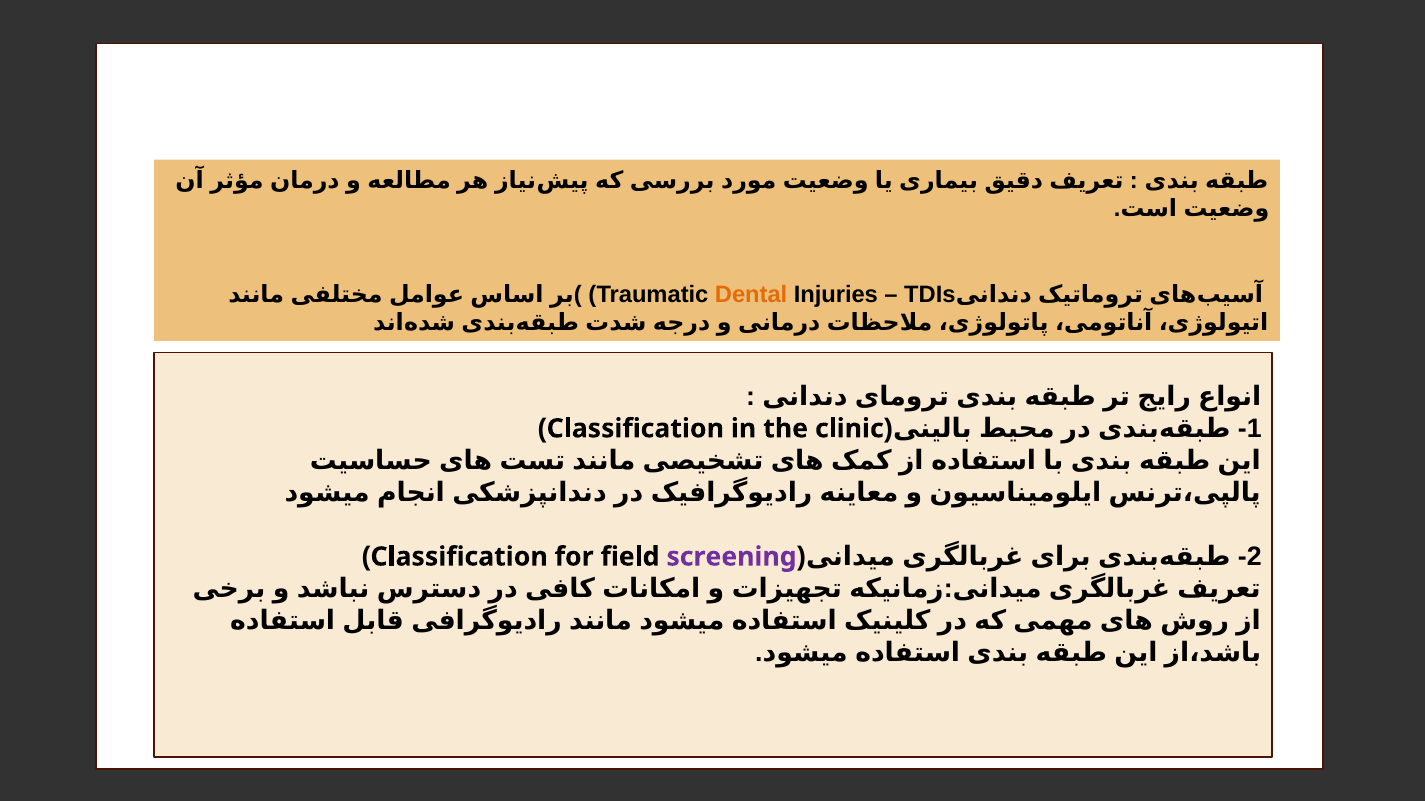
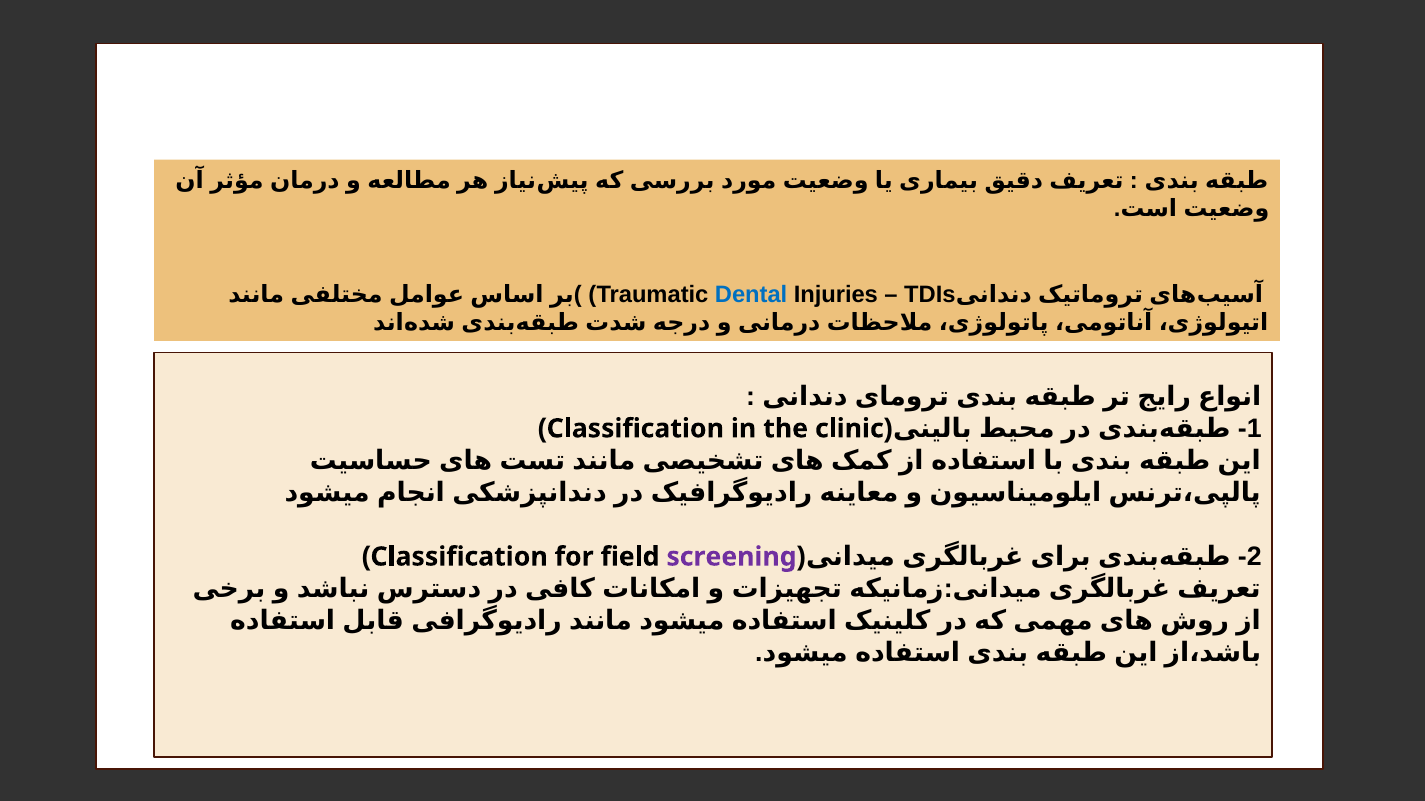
Dental colour: orange -> blue
